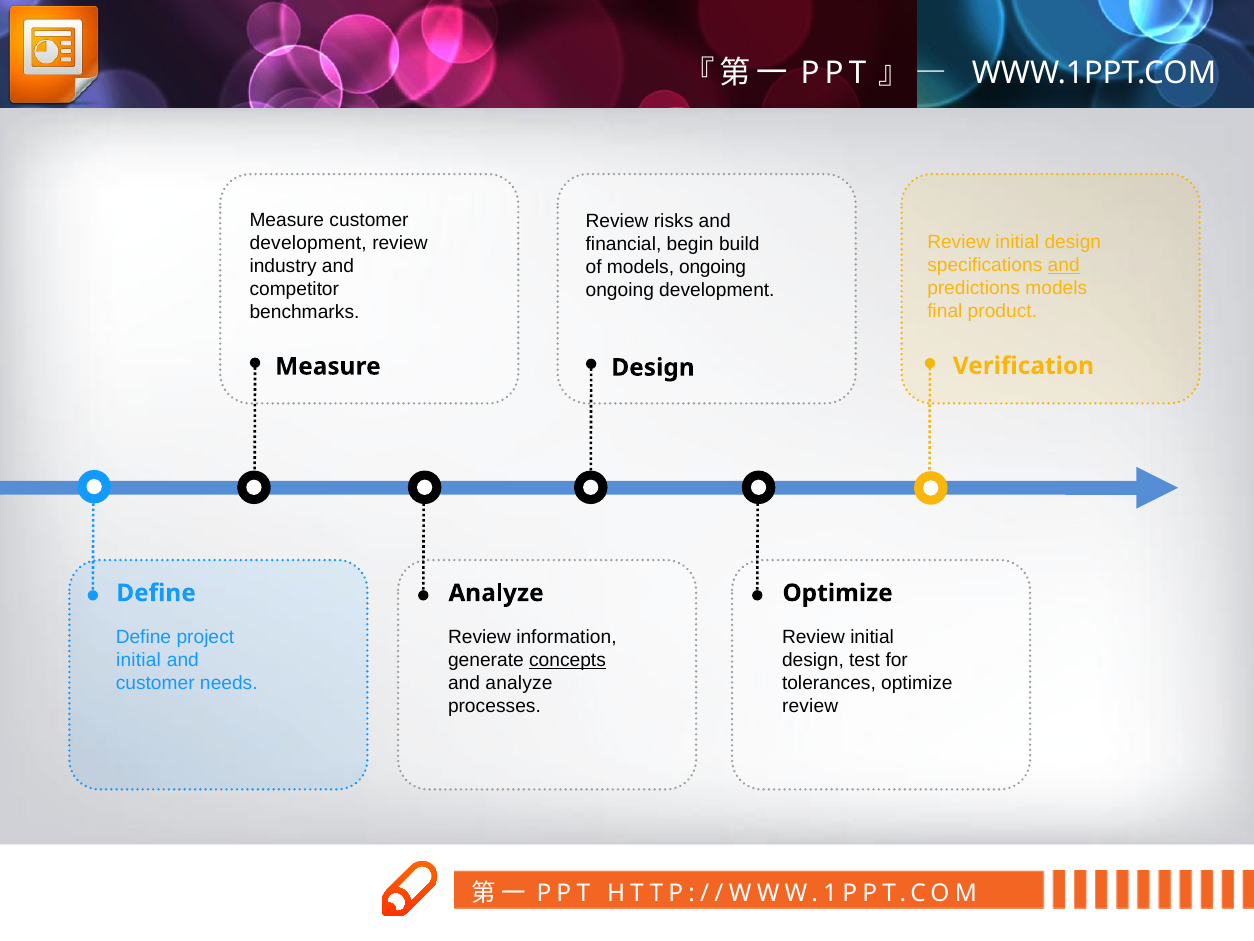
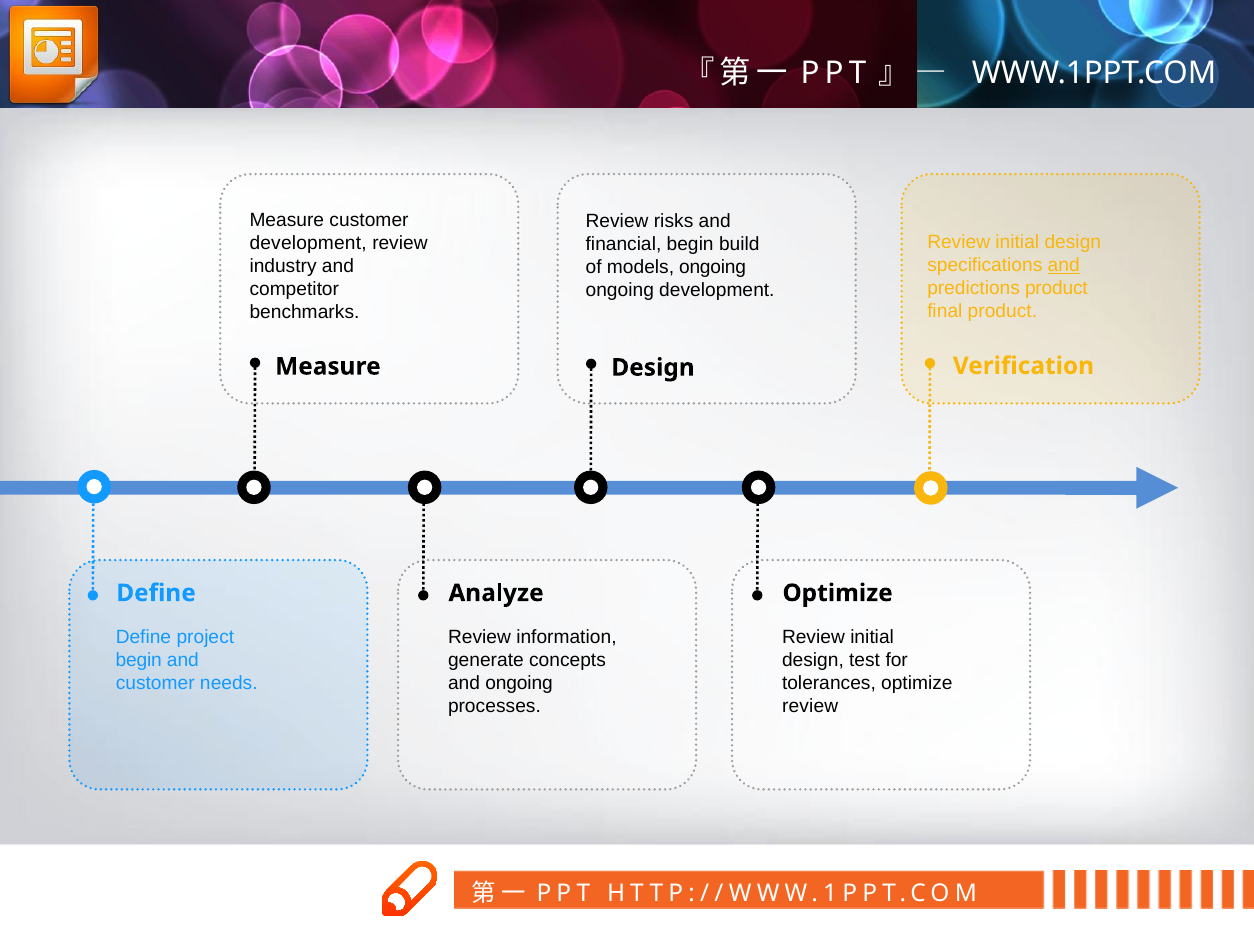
predictions models: models -> product
initial at (139, 660): initial -> begin
concepts underline: present -> none
and analyze: analyze -> ongoing
